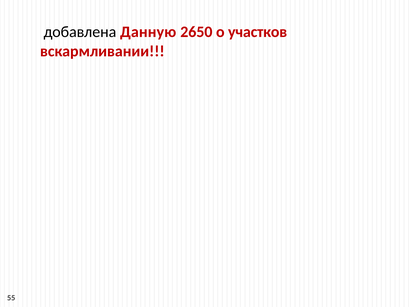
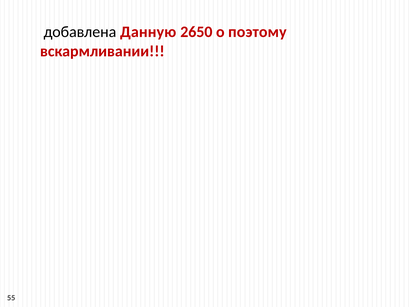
участков: участков -> поэтому
